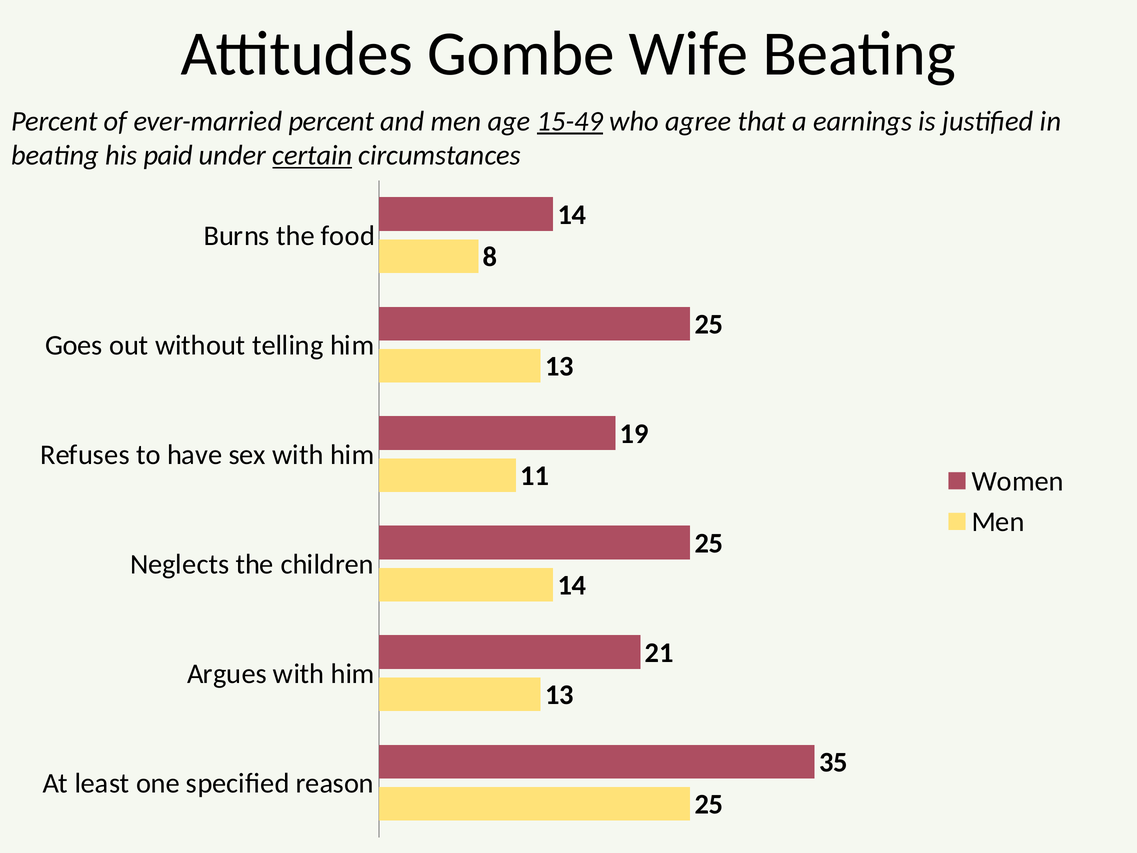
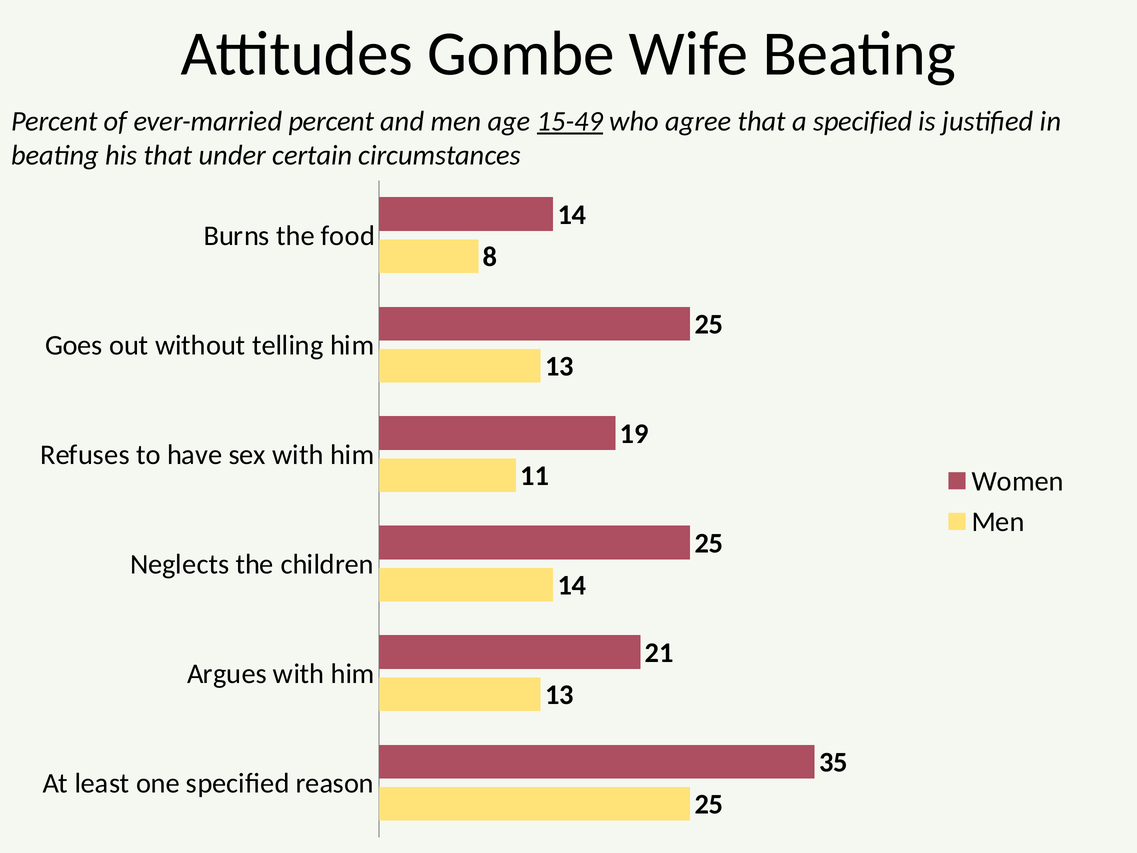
a earnings: earnings -> specified
his paid: paid -> that
certain underline: present -> none
